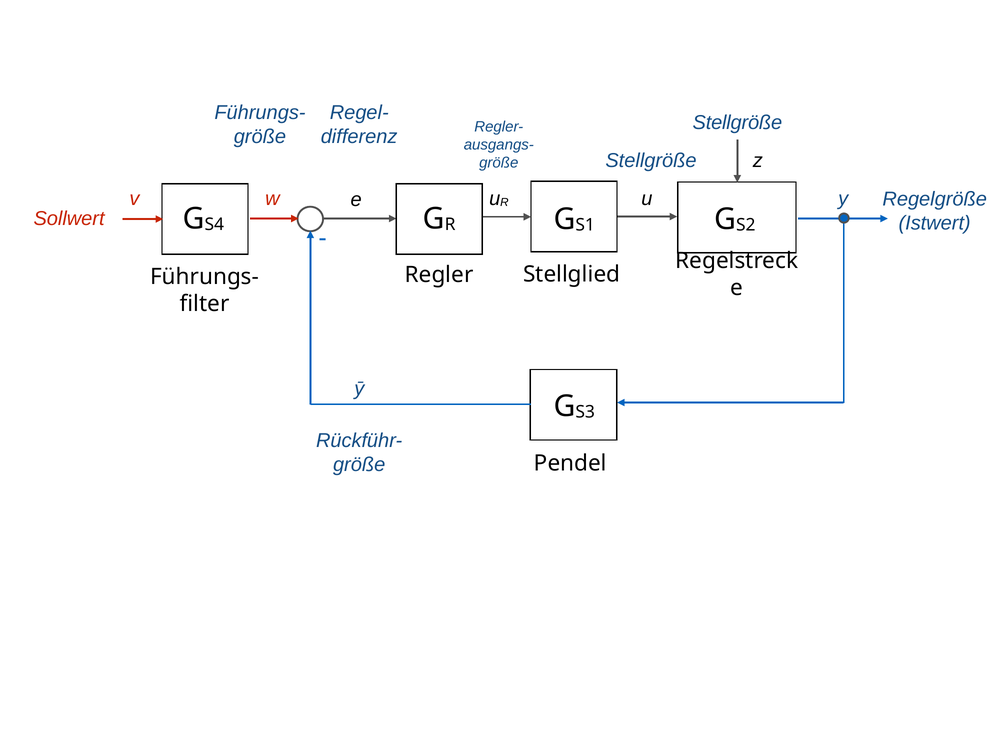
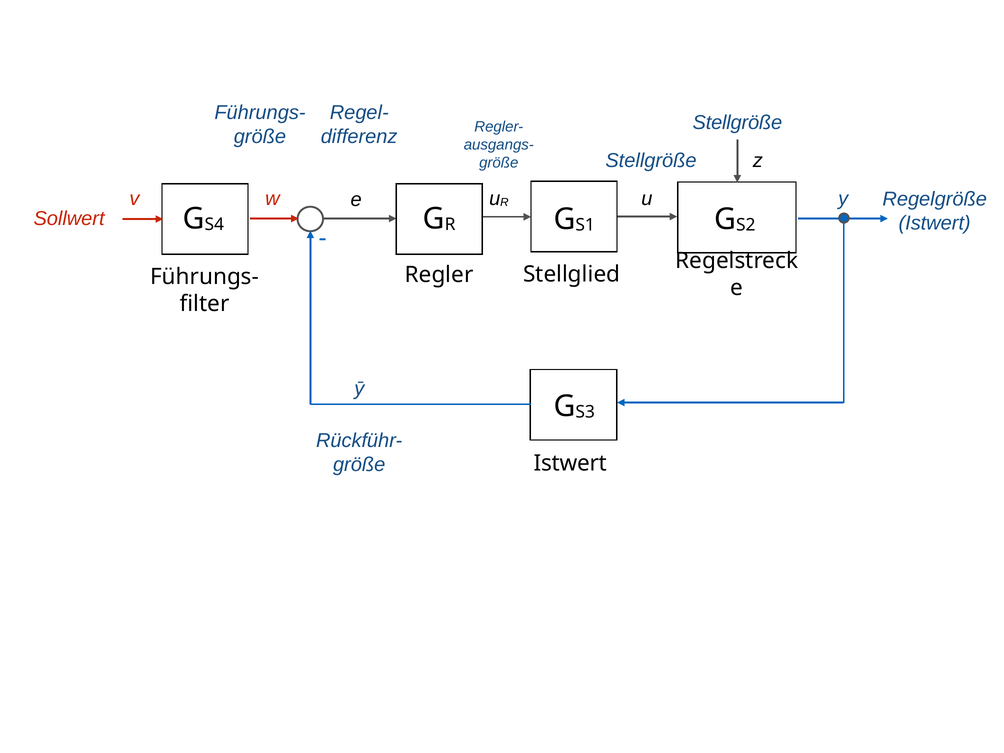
Pendel at (570, 463): Pendel -> Istwert
